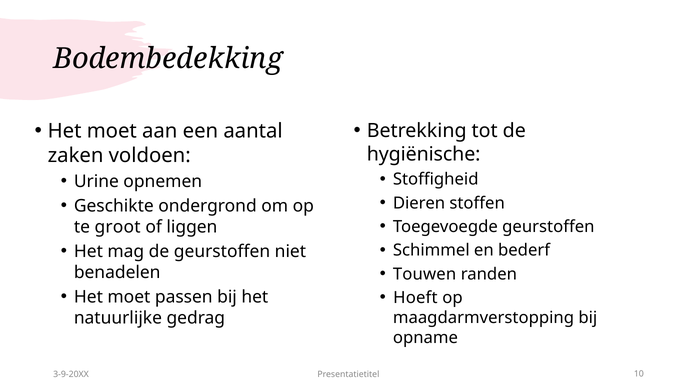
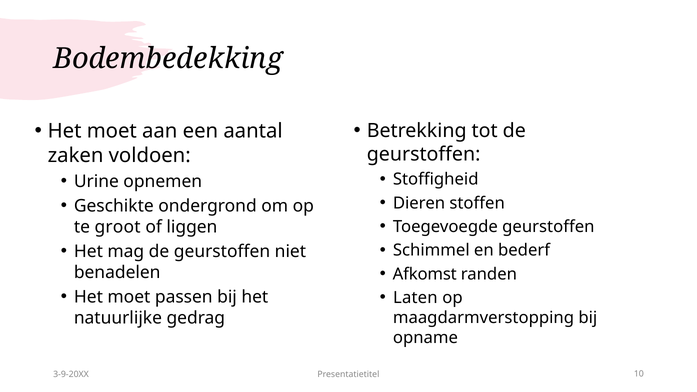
hygiënische at (424, 154): hygiënische -> geurstoffen
Touwen: Touwen -> Afkomst
Hoeft: Hoeft -> Laten
